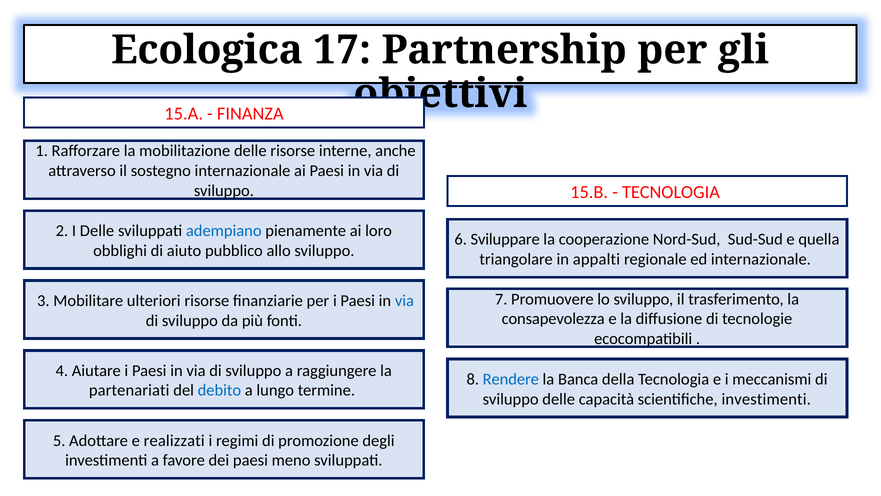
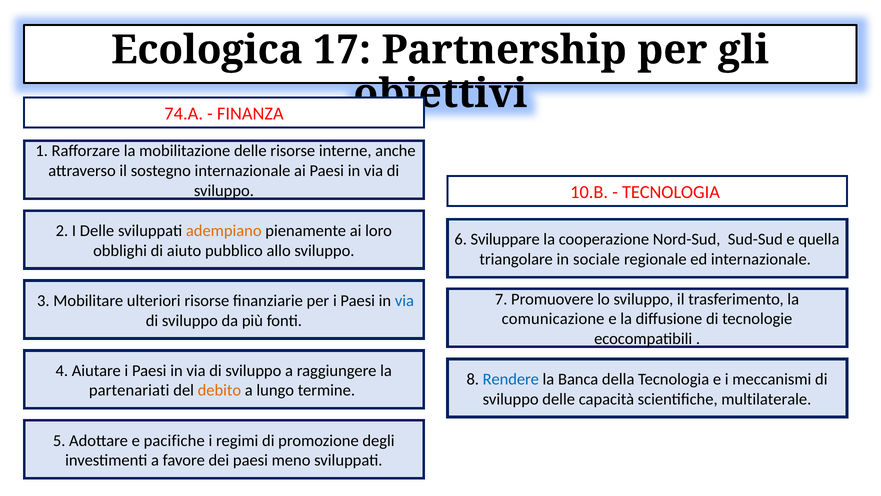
15.A: 15.A -> 74.A
15.B: 15.B -> 10.B
adempiano colour: blue -> orange
appalti: appalti -> sociale
consapevolezza: consapevolezza -> comunicazione
debito colour: blue -> orange
scientifiche investimenti: investimenti -> multilaterale
realizzati: realizzati -> pacifiche
